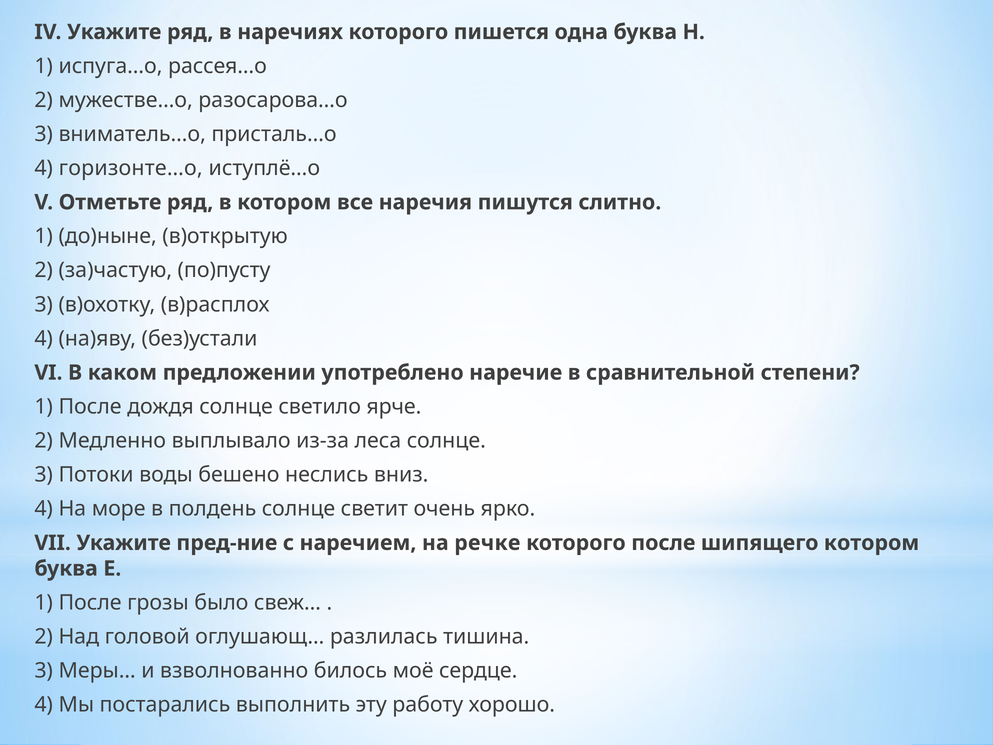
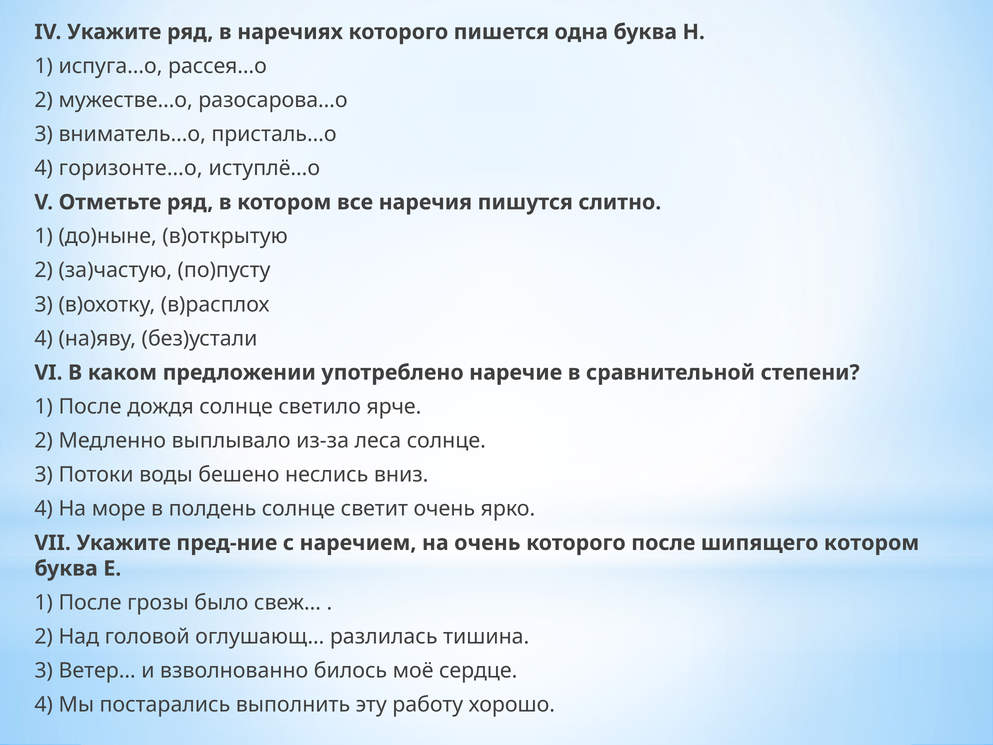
на речке: речке -> очень
Меры…: Меры… -> Ветер…
